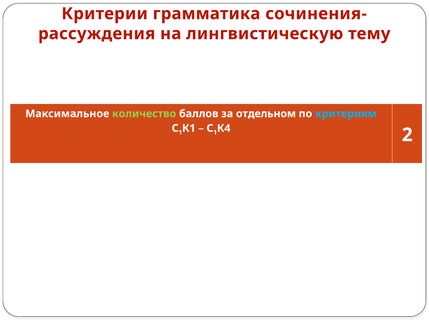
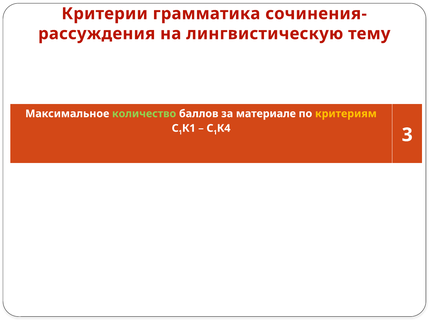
отдельном: отдельном -> материале
критериям colour: light blue -> yellow
2: 2 -> 3
